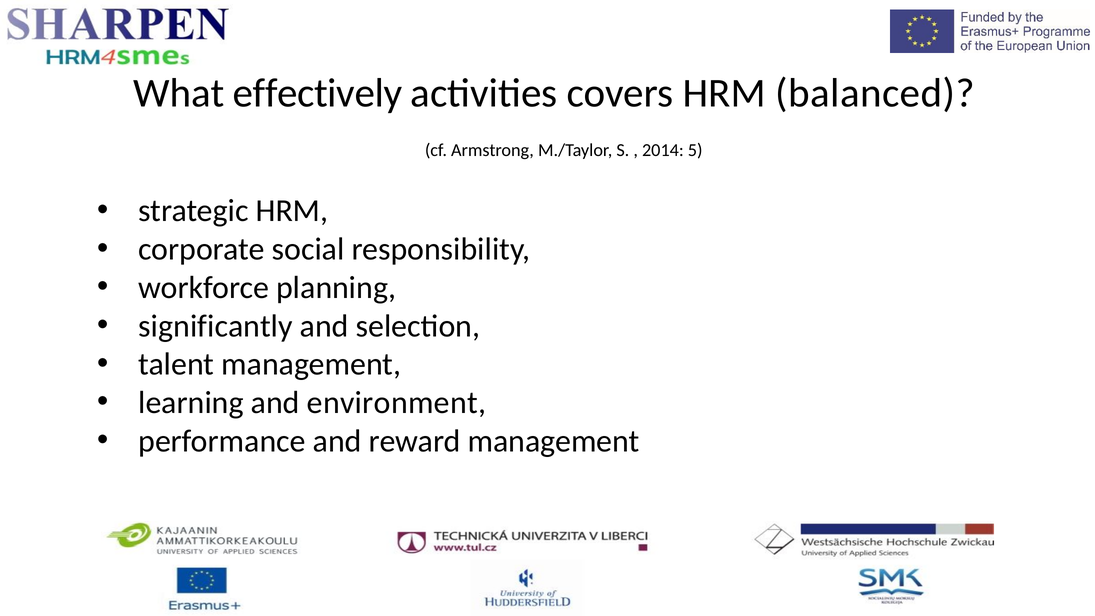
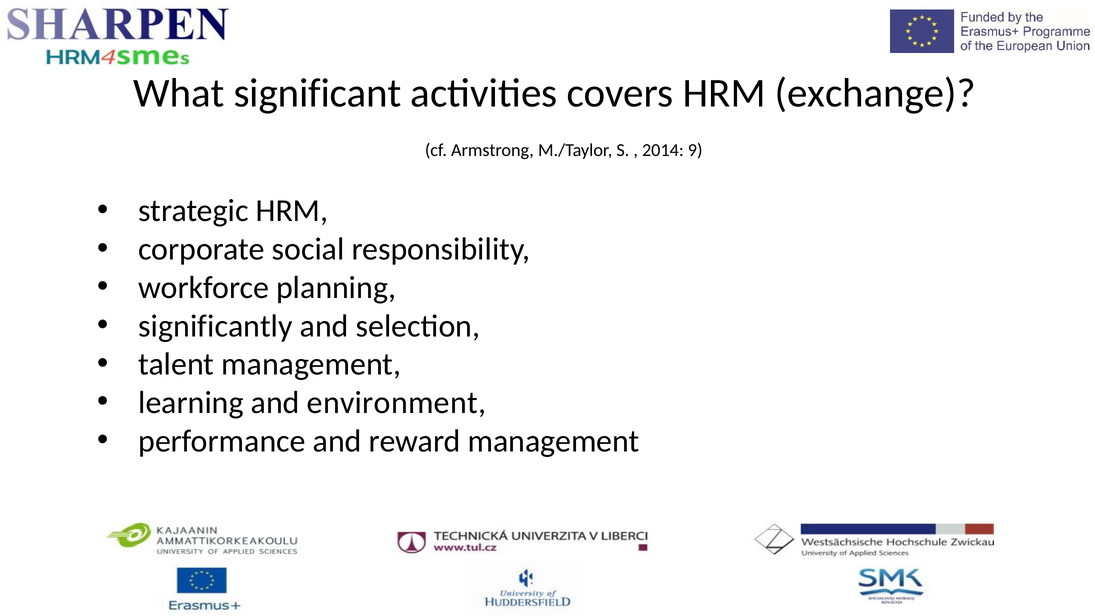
effectively: effectively -> significant
balanced: balanced -> exchange
5: 5 -> 9
